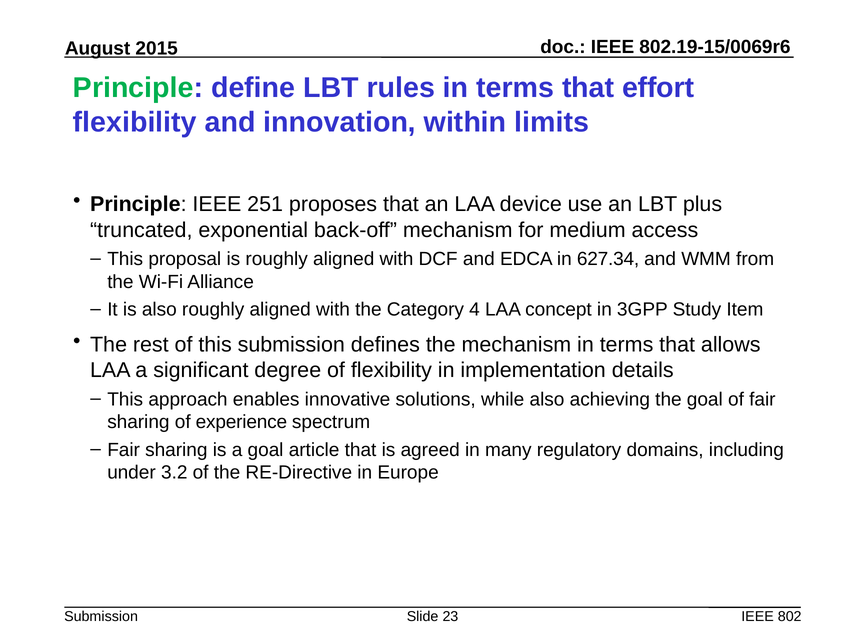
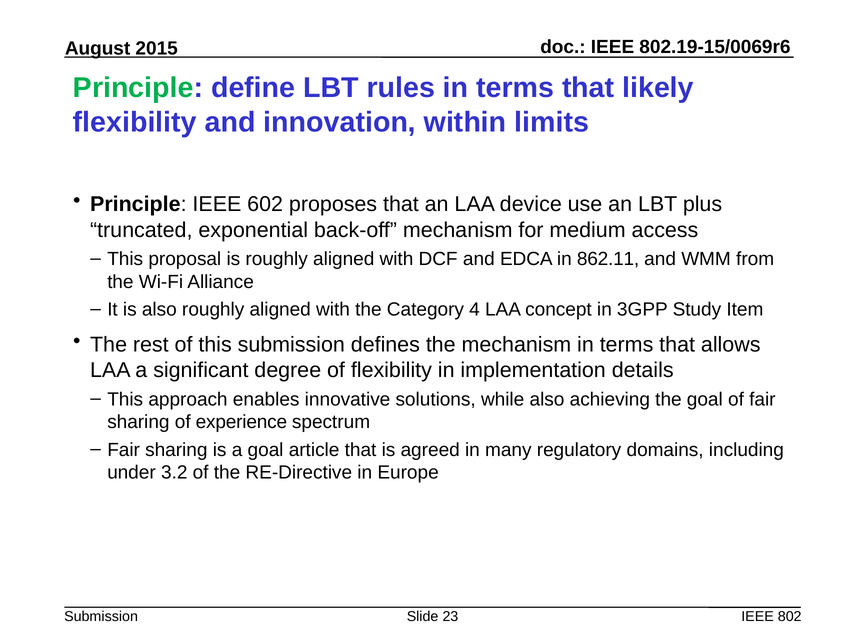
effort: effort -> likely
251: 251 -> 602
627.34: 627.34 -> 862.11
